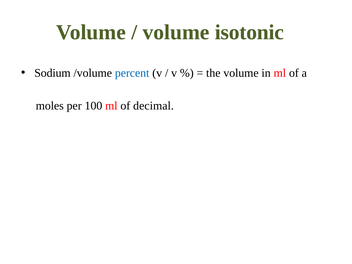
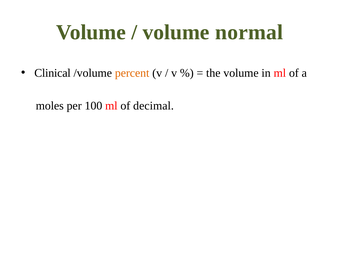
isotonic: isotonic -> normal
Sodium: Sodium -> Clinical
percent colour: blue -> orange
